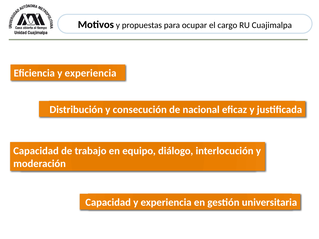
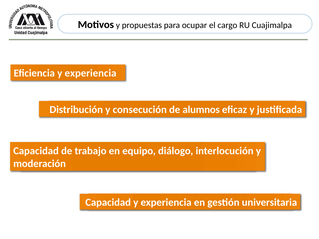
nacional: nacional -> alumnos
